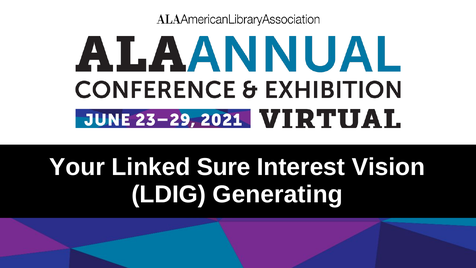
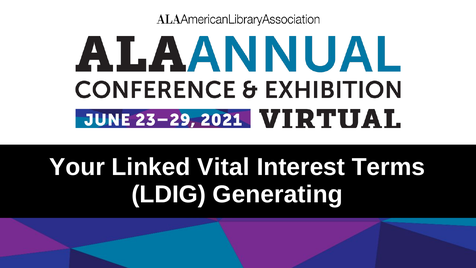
Sure: Sure -> Vital
Vision: Vision -> Terms
